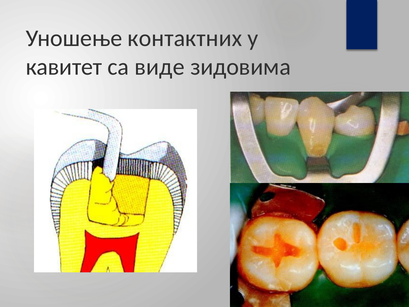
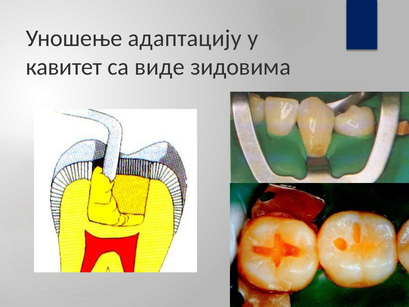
контактних: контактних -> адаптацију
